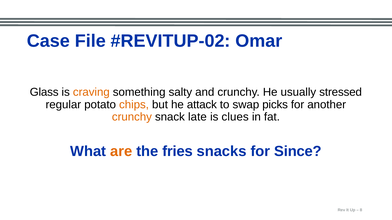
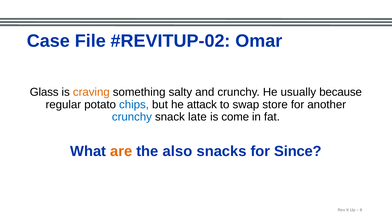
stressed: stressed -> because
chips colour: orange -> blue
picks: picks -> store
crunchy at (132, 117) colour: orange -> blue
clues: clues -> come
fries: fries -> also
